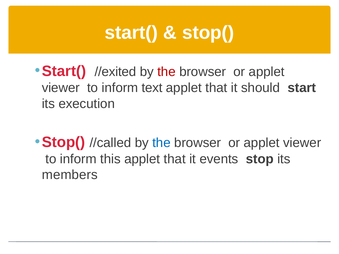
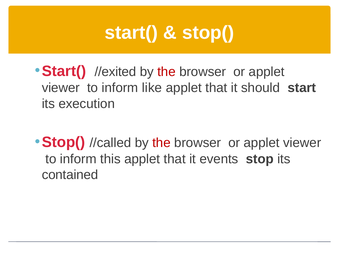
text: text -> like
the at (161, 143) colour: blue -> red
members: members -> contained
